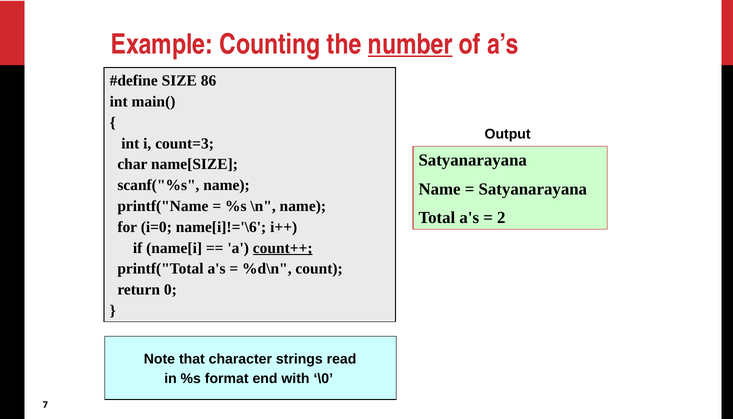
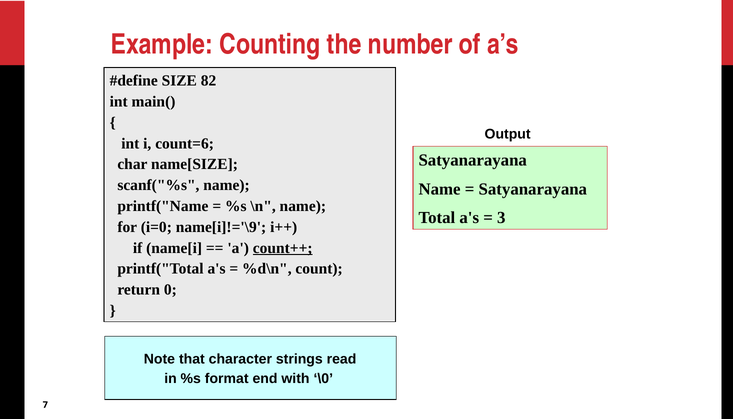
number underline: present -> none
86: 86 -> 82
count=3: count=3 -> count=6
2: 2 -> 3
name[i]!='\6: name[i]!='\6 -> name[i]!='\9
